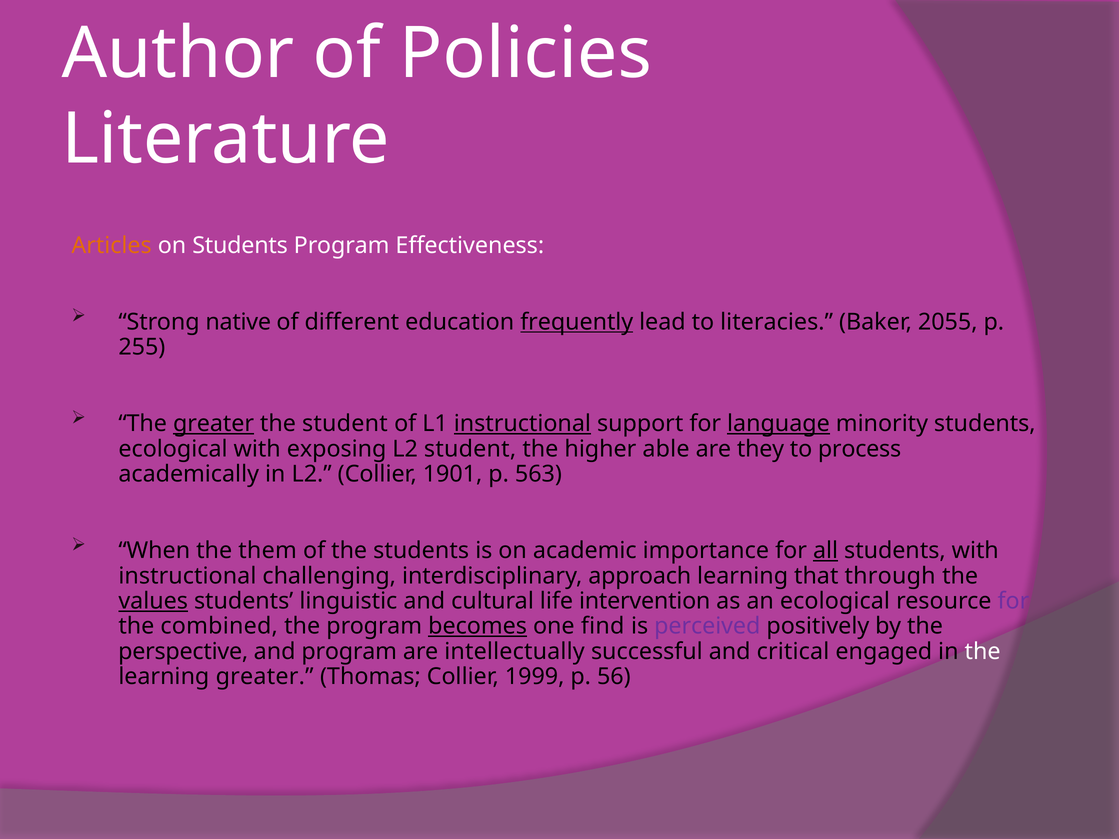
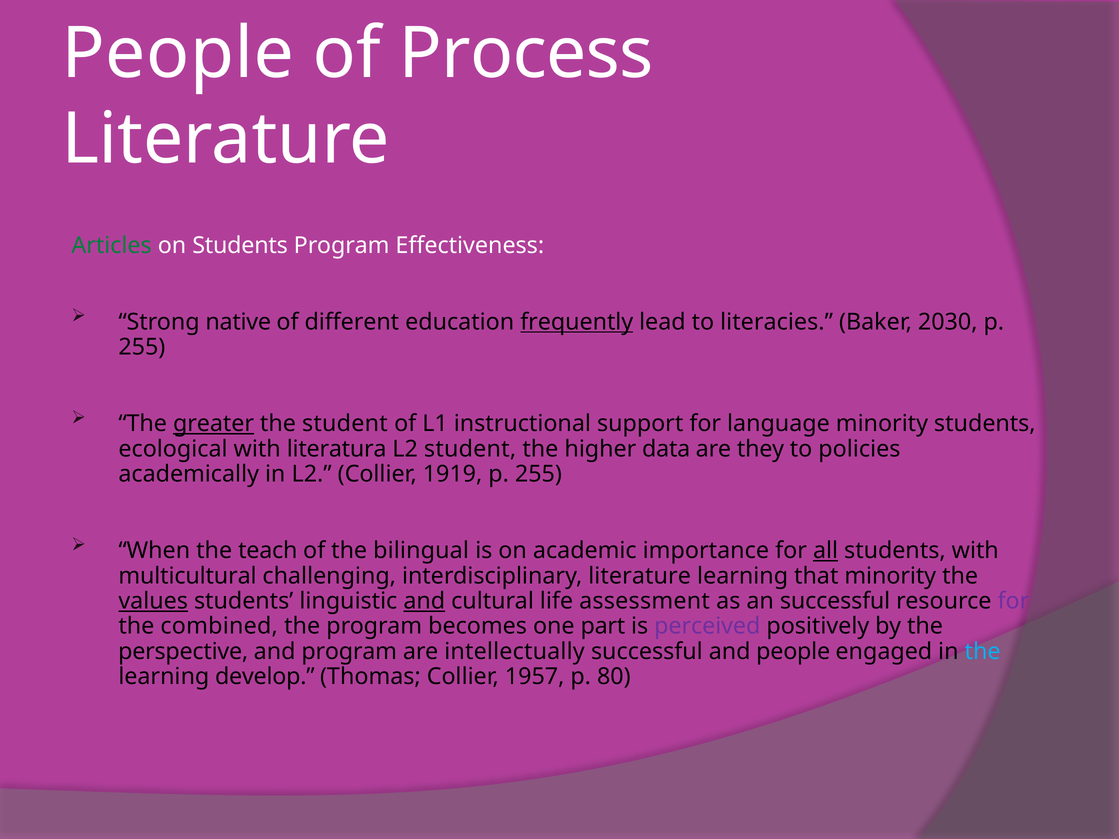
Author at (178, 53): Author -> People
Policies: Policies -> Process
Articles colour: orange -> green
2055: 2055 -> 2030
instructional at (522, 424) underline: present -> none
language underline: present -> none
exposing: exposing -> literatura
able: able -> data
process: process -> policies
1901: 1901 -> 1919
563 at (538, 474): 563 -> 255
them: them -> teach
the students: students -> bilingual
instructional at (187, 576): instructional -> multicultural
interdisciplinary approach: approach -> literature
that through: through -> minority
and at (424, 601) underline: none -> present
intervention: intervention -> assessment
an ecological: ecological -> successful
becomes underline: present -> none
find: find -> part
and critical: critical -> people
the at (983, 652) colour: white -> light blue
learning greater: greater -> develop
1999: 1999 -> 1957
56: 56 -> 80
